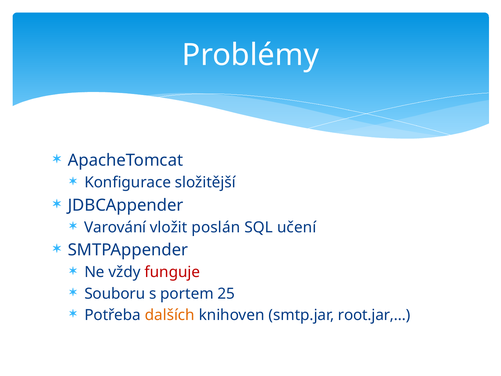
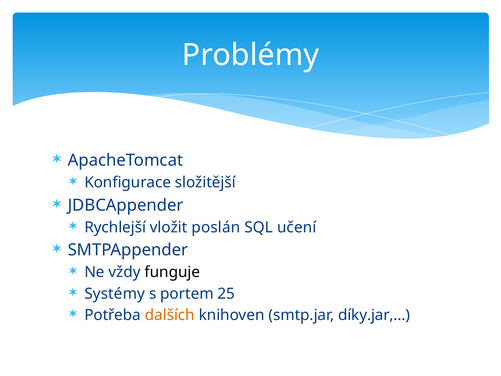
Varování: Varování -> Rychlejší
funguje colour: red -> black
Souboru: Souboru -> Systémy
root.jar,…: root.jar,… -> díky.jar,…
